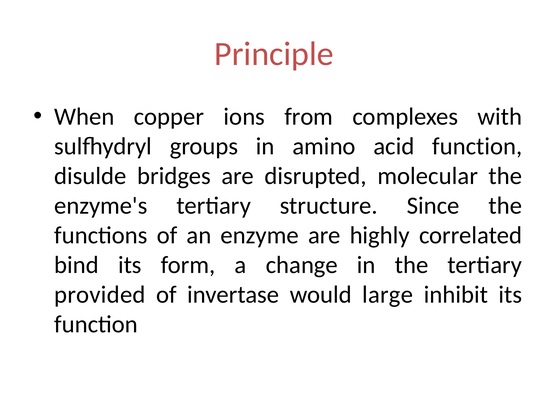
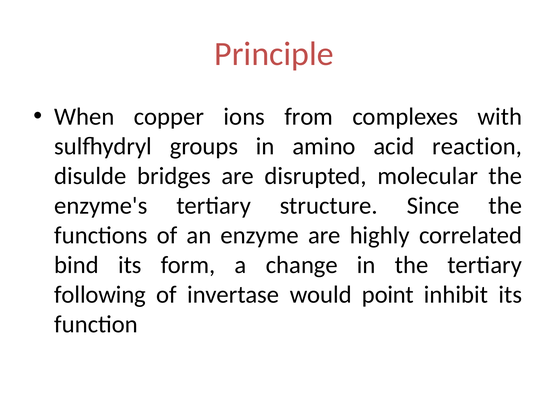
acid function: function -> reaction
provided: provided -> following
large: large -> point
